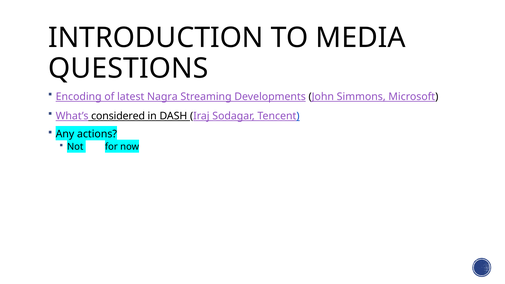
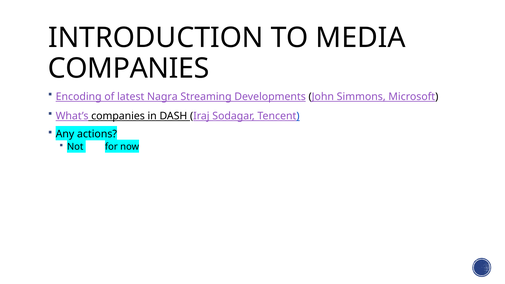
QUESTIONS at (128, 69): QUESTIONS -> COMPANIES
What’s considered: considered -> companies
